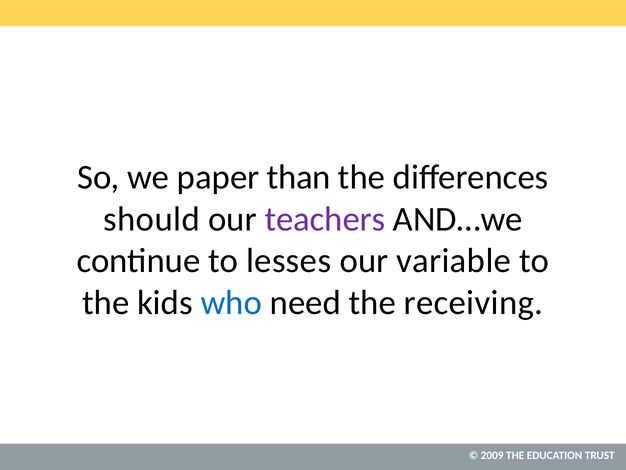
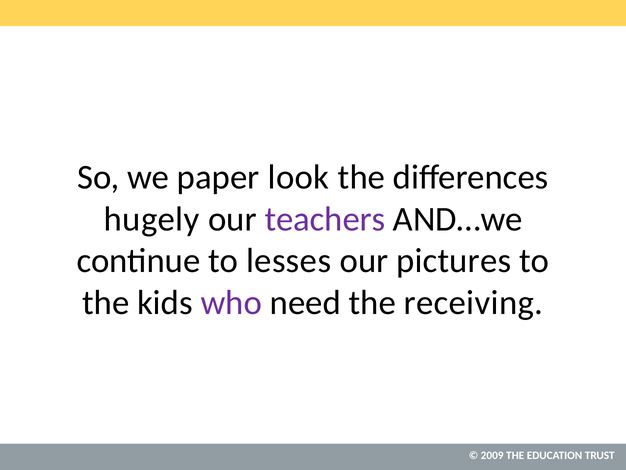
than: than -> look
should: should -> hugely
variable: variable -> pictures
who colour: blue -> purple
